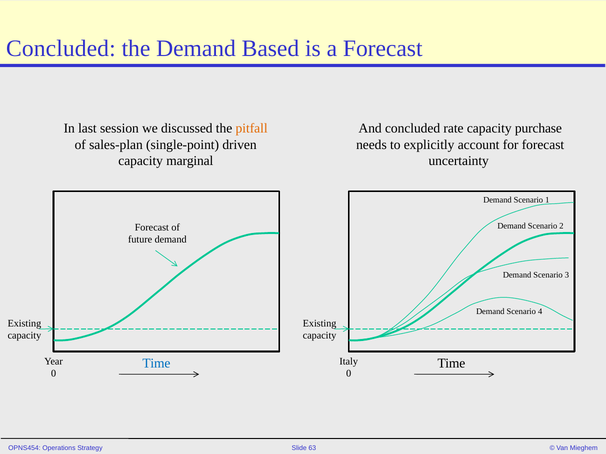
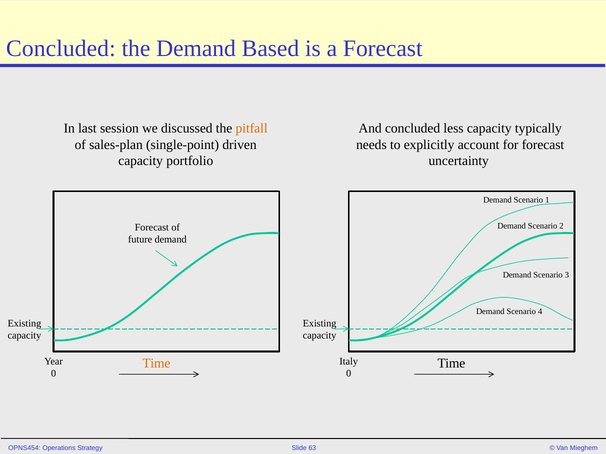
rate: rate -> less
purchase: purchase -> typically
marginal: marginal -> portfolio
Time at (156, 364) colour: blue -> orange
